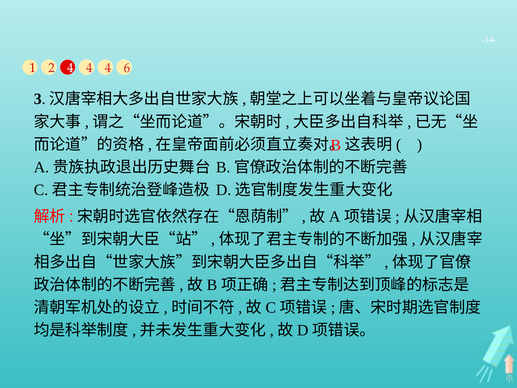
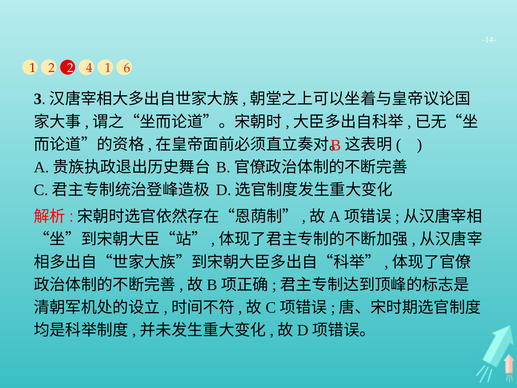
2 4: 4 -> 2
4 at (108, 68): 4 -> 1
